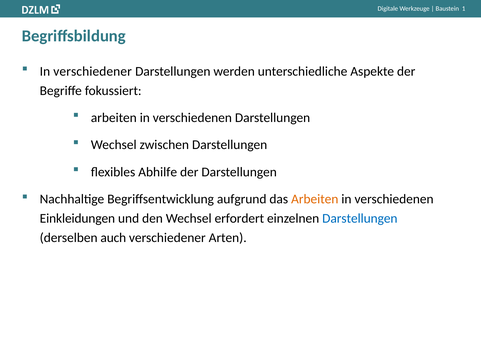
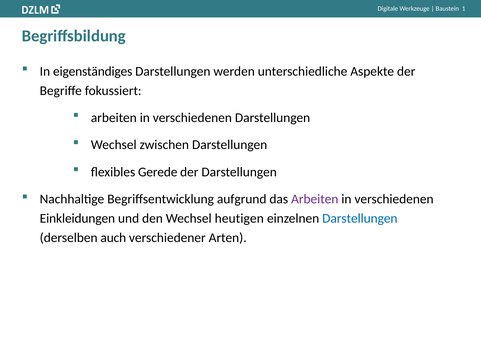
In verschiedener: verschiedener -> eigenständiges
Abhilfe: Abhilfe -> Gerede
Arbeiten at (315, 199) colour: orange -> purple
erfordert: erfordert -> heutigen
